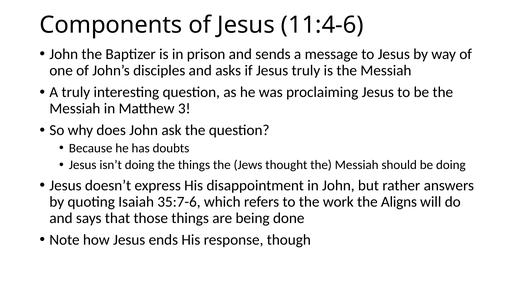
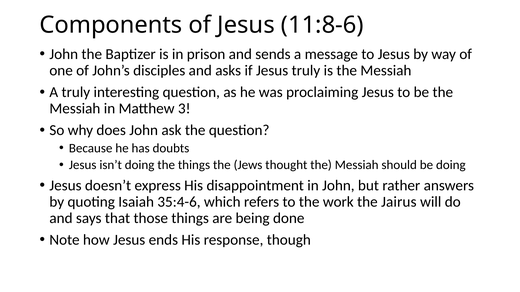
11:4-6: 11:4-6 -> 11:8-6
35:7-6: 35:7-6 -> 35:4-6
Aligns: Aligns -> Jairus
